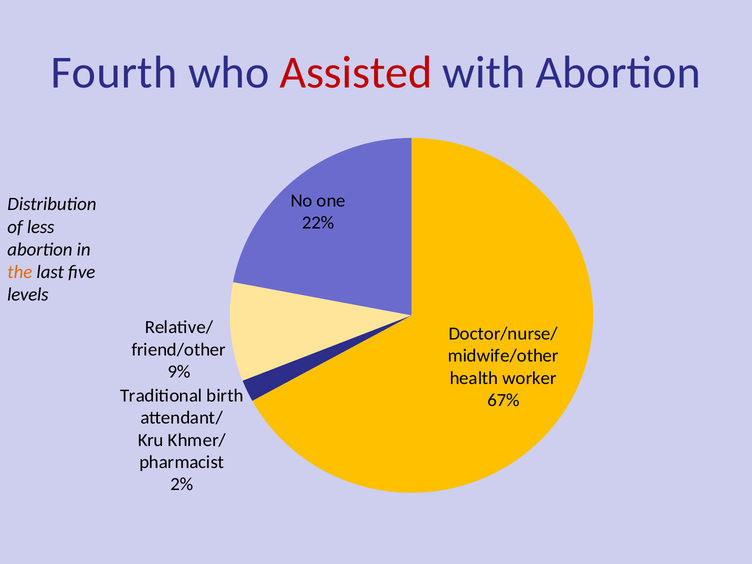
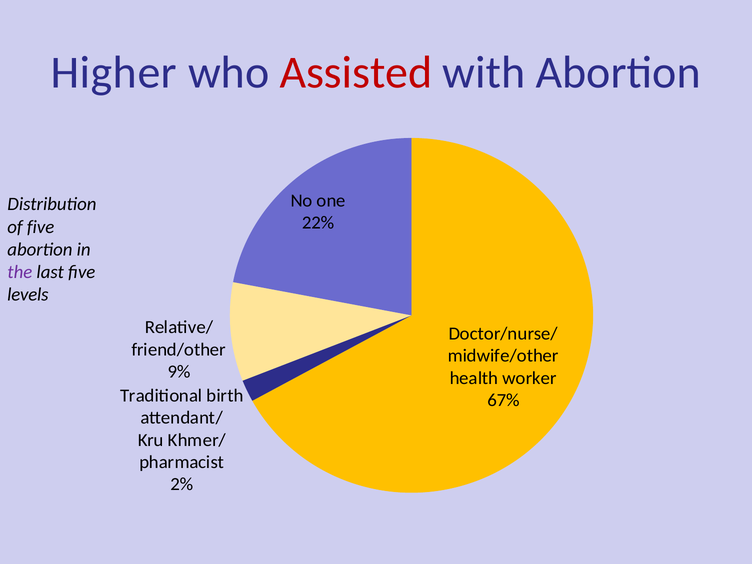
Fourth: Fourth -> Higher
of less: less -> five
the colour: orange -> purple
